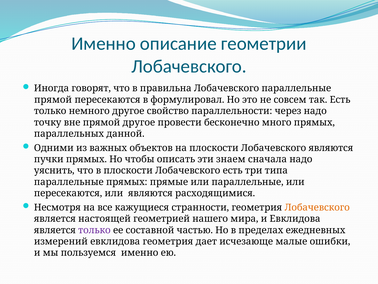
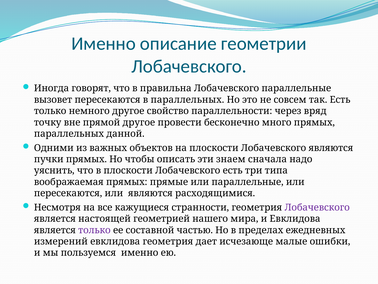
прямой at (53, 100): прямой -> вызовет
в формулировал: формулировал -> параллельных
через надо: надо -> вряд
параллельные at (69, 182): параллельные -> воображаемая
Лобачевского at (317, 207) colour: orange -> purple
